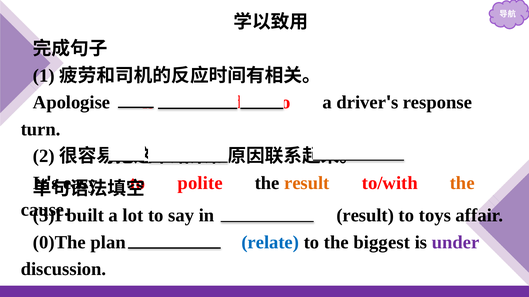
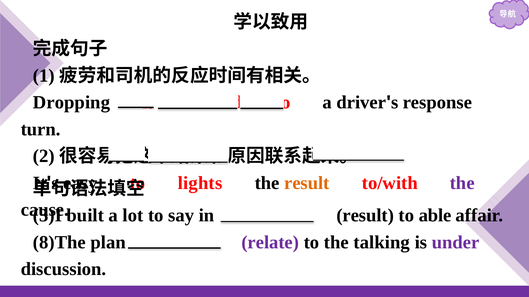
Apologise: Apologise -> Dropping
polite: polite -> lights
the at (462, 183) colour: orange -> purple
toys: toys -> able
0)The: 0)The -> 8)The
relate colour: blue -> purple
biggest: biggest -> talking
